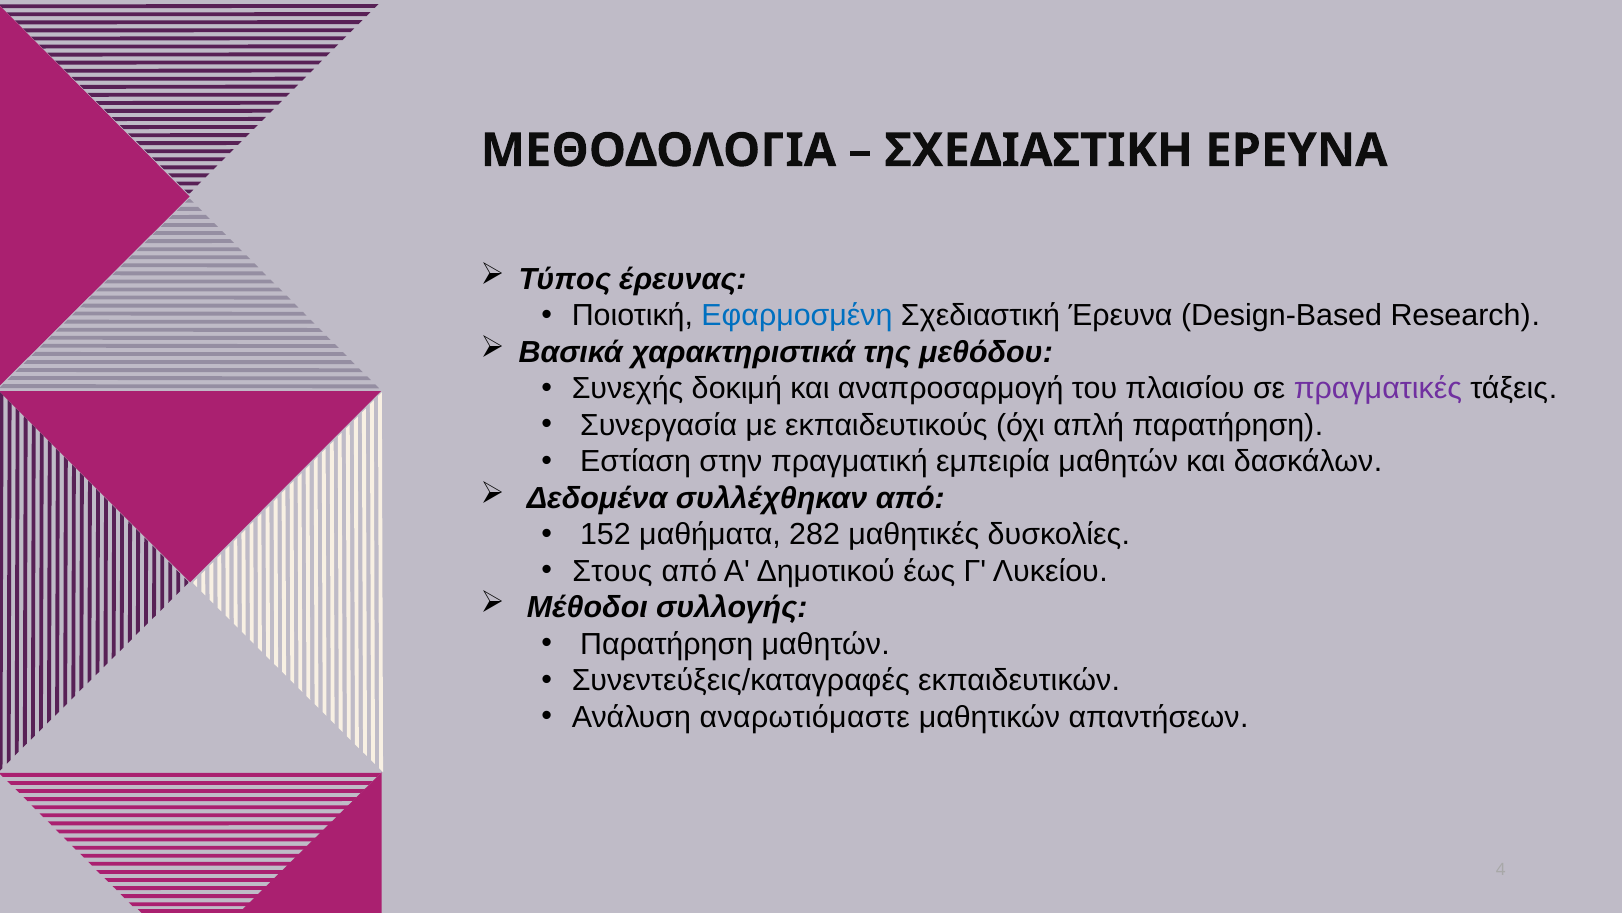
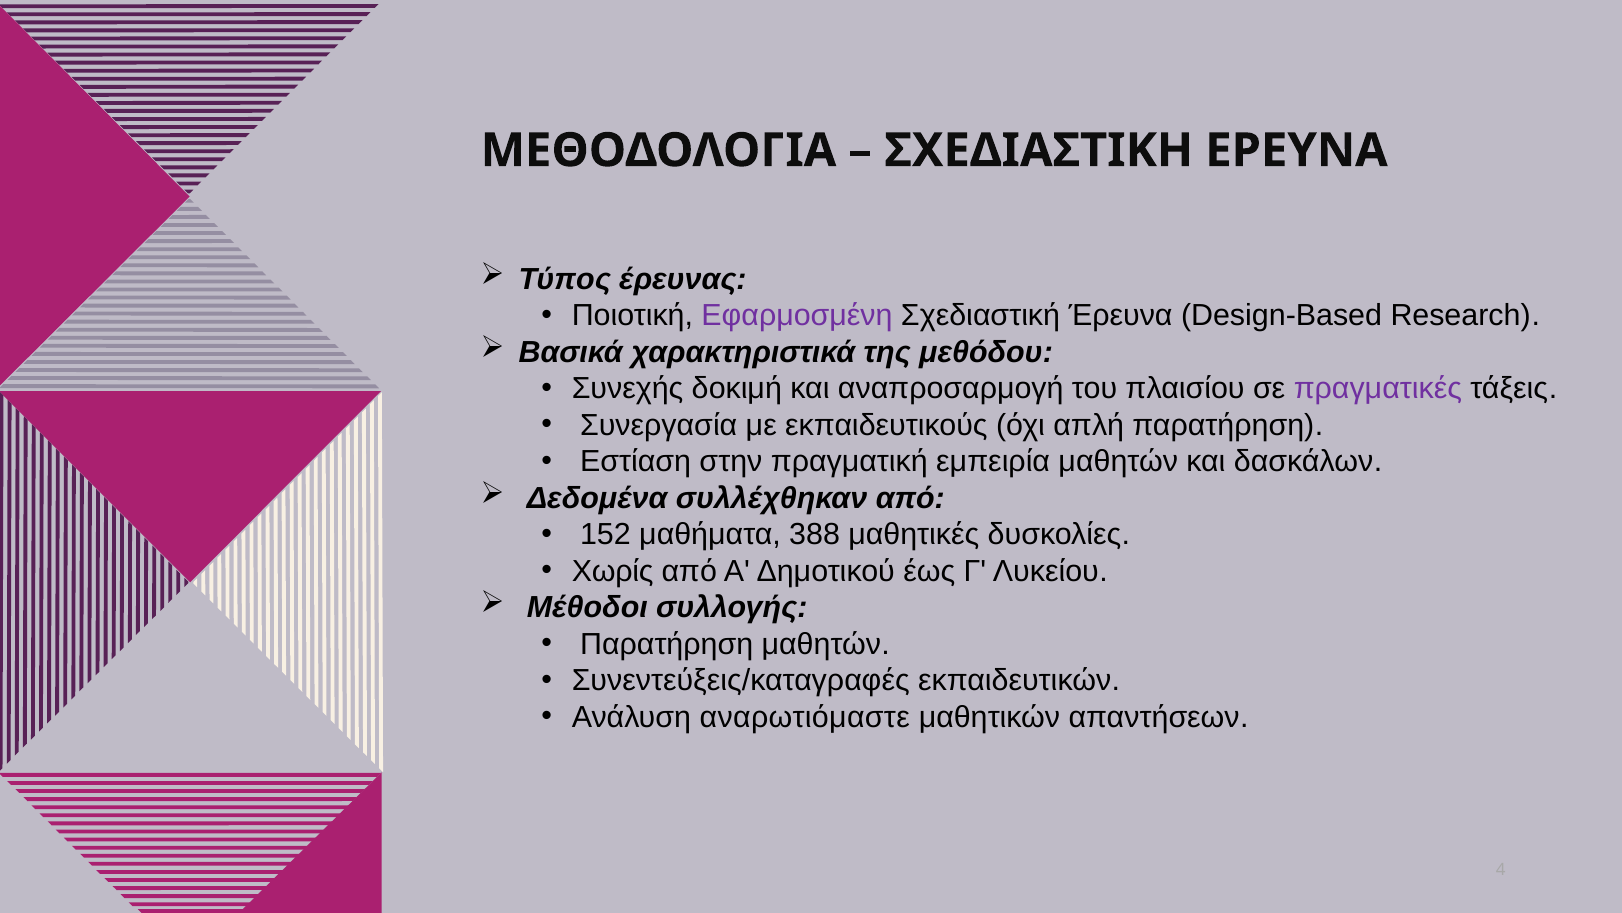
Εφαρμοσμένη colour: blue -> purple
282: 282 -> 388
Στους: Στους -> Χωρίς
